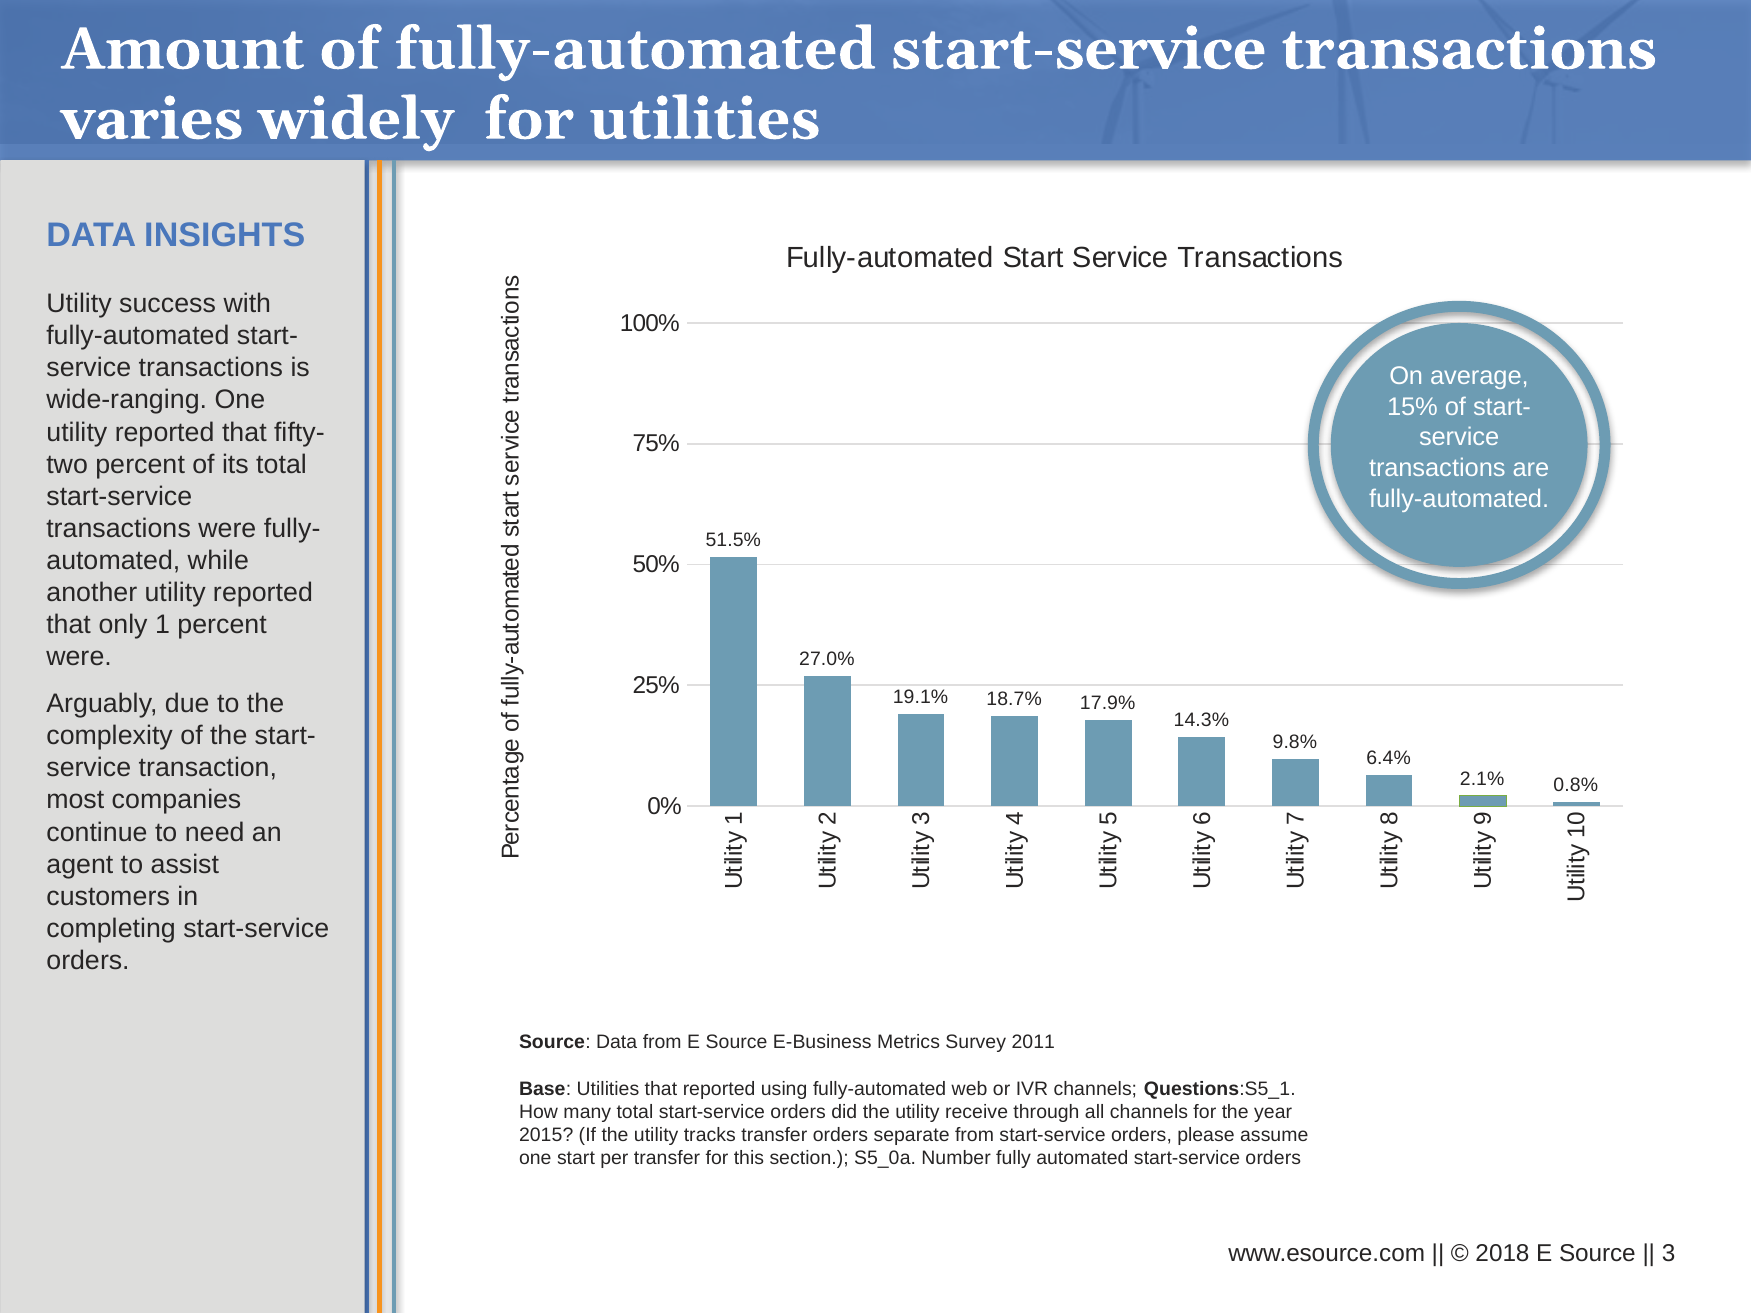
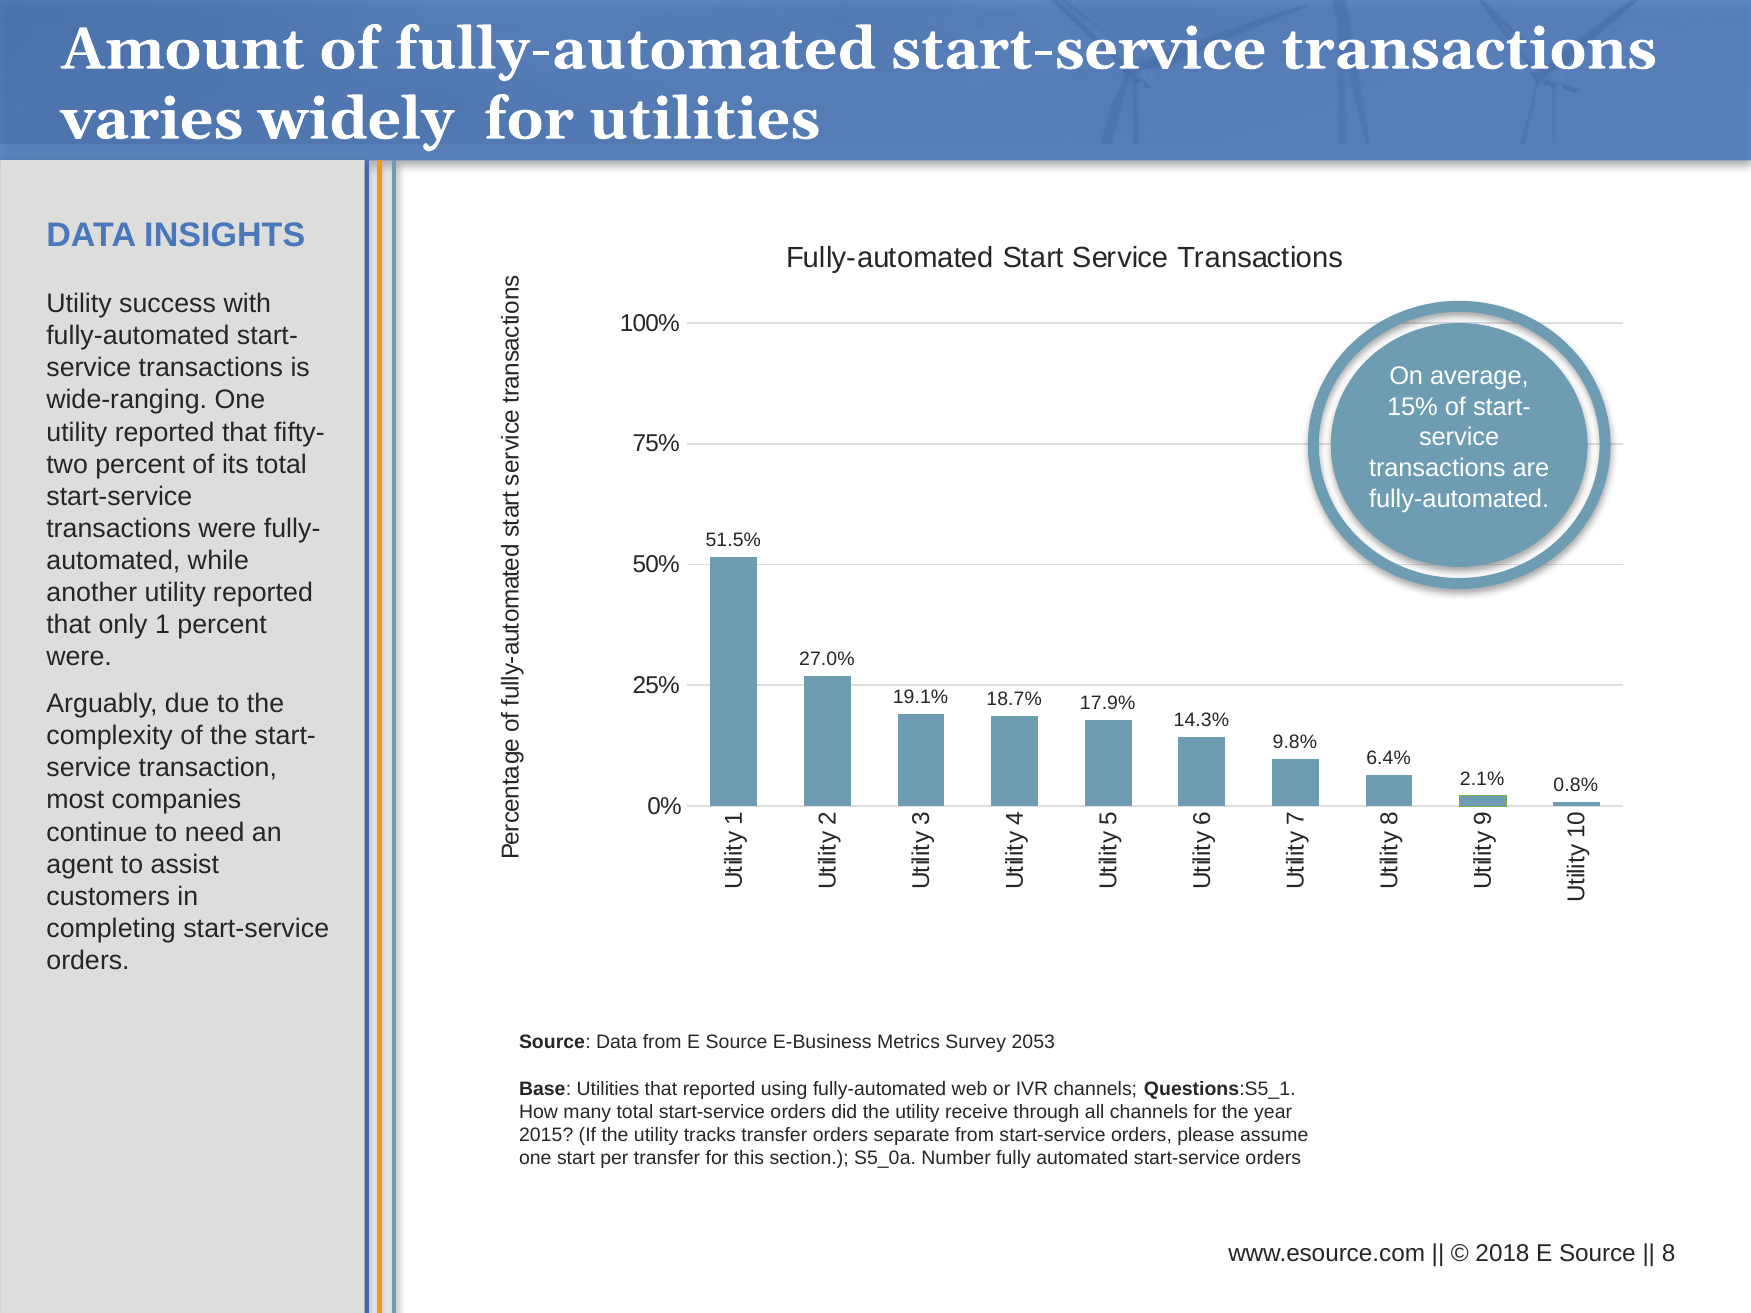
2011: 2011 -> 2053
3 at (1669, 1254): 3 -> 8
